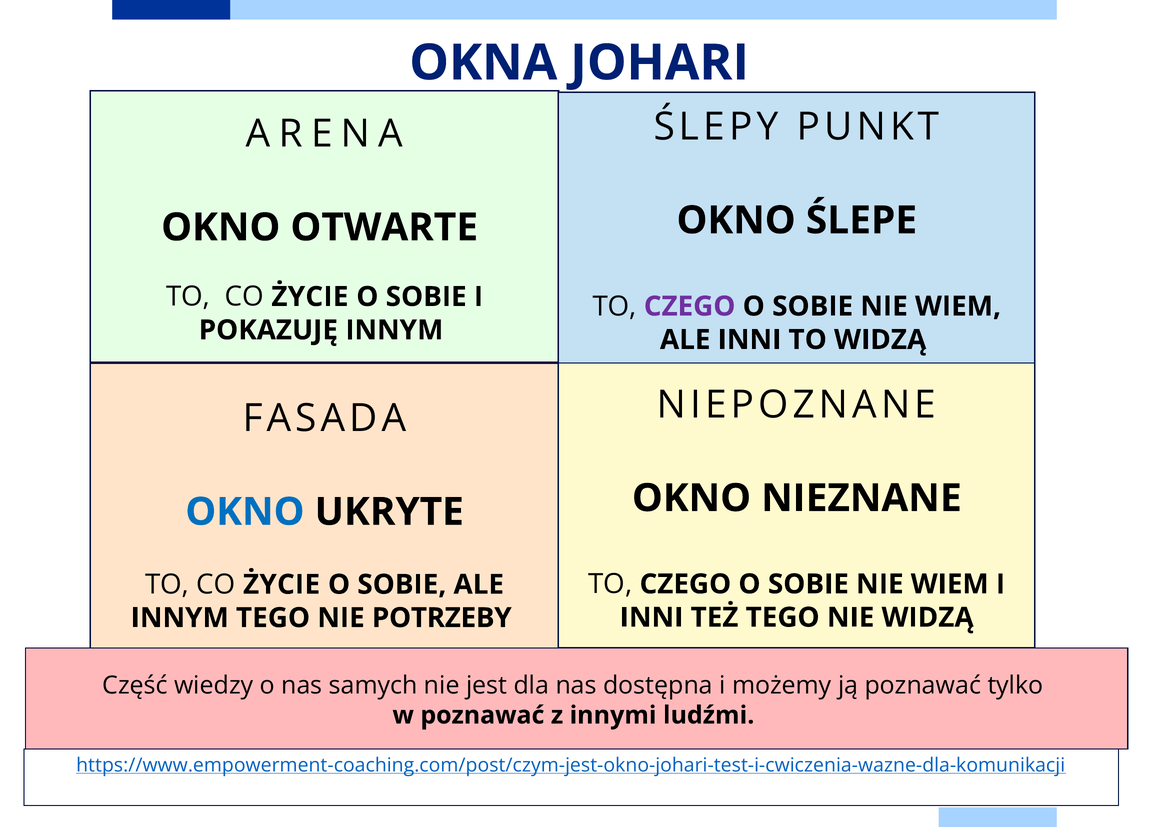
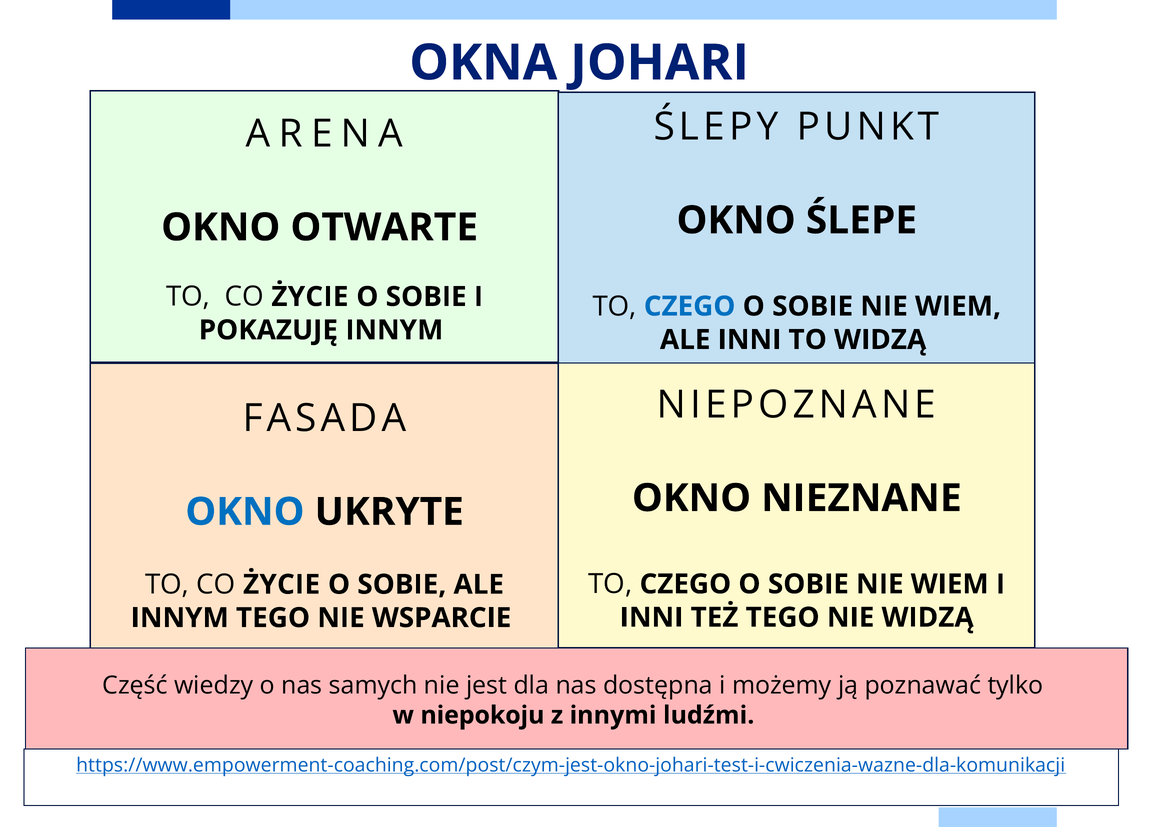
CZEGO at (690, 306) colour: purple -> blue
POTRZEBY: POTRZEBY -> WSPARCIE
w poznawać: poznawać -> niepokoju
